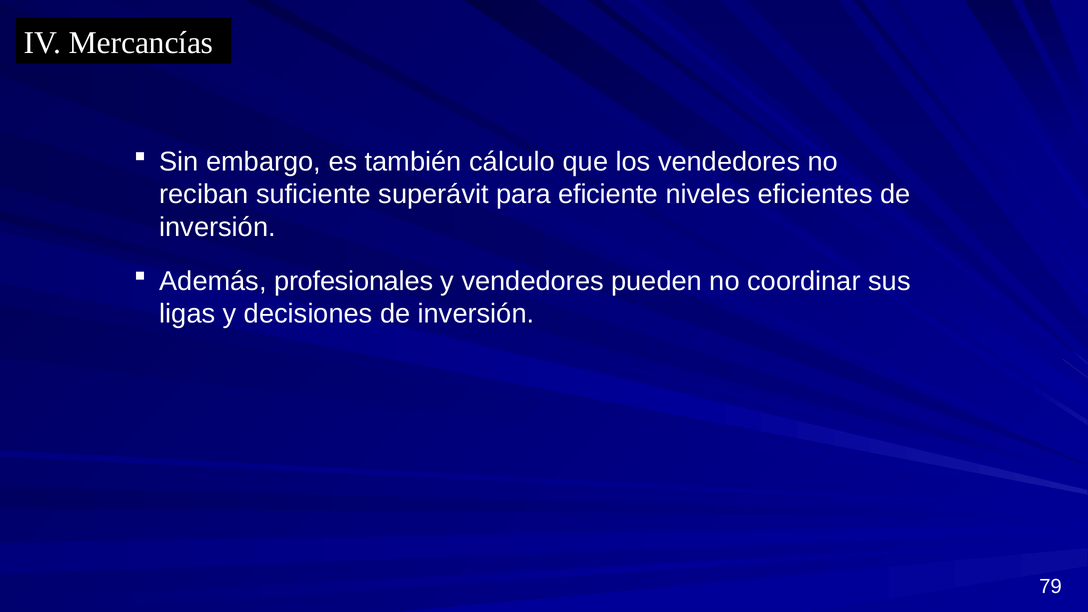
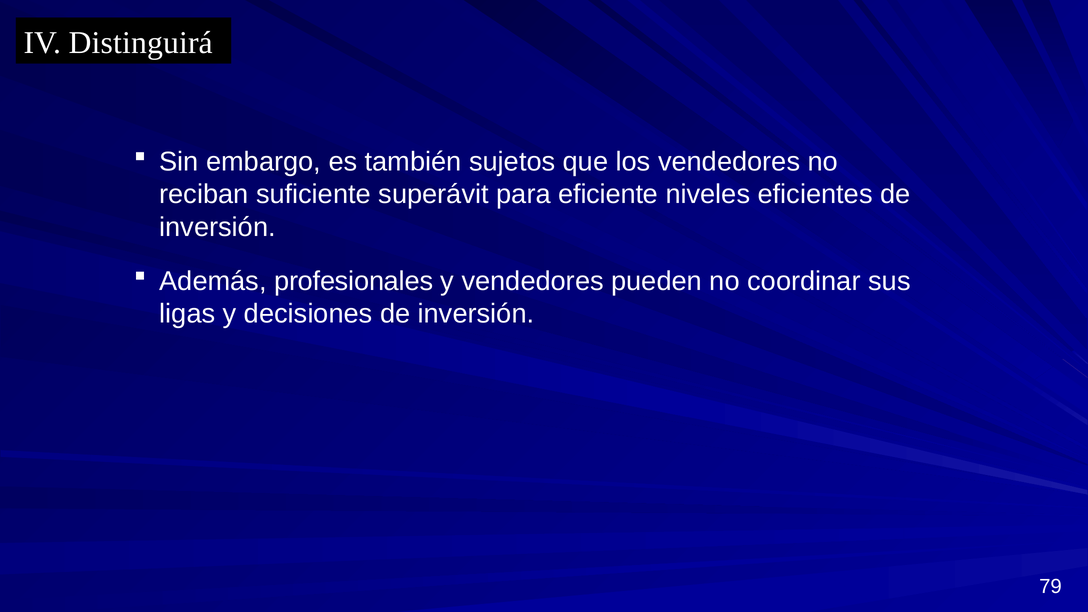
Mercancías: Mercancías -> Distinguirá
cálculo: cálculo -> sujetos
